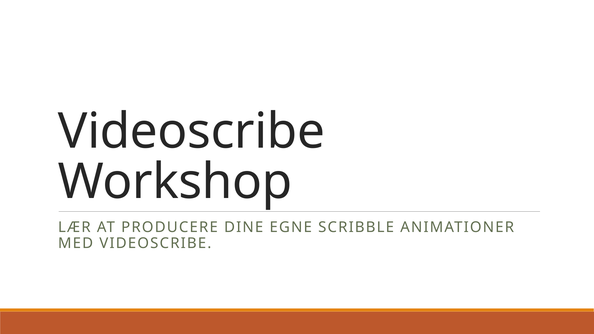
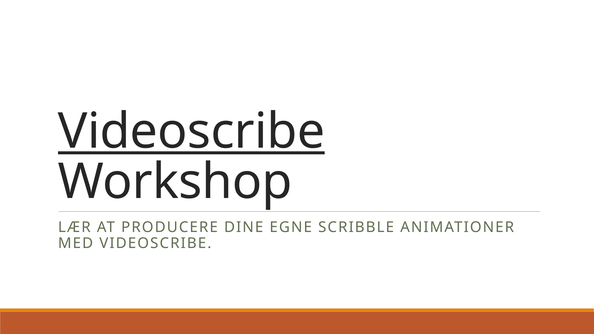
Videoscribe at (191, 132) underline: none -> present
